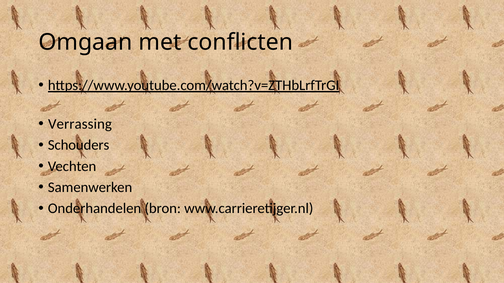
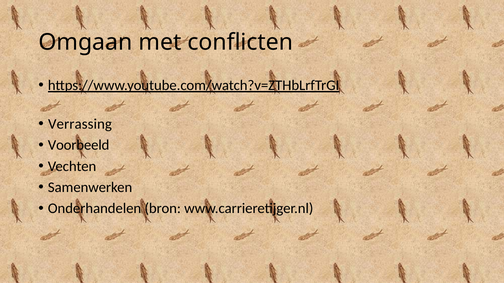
Schouders: Schouders -> Voorbeeld
